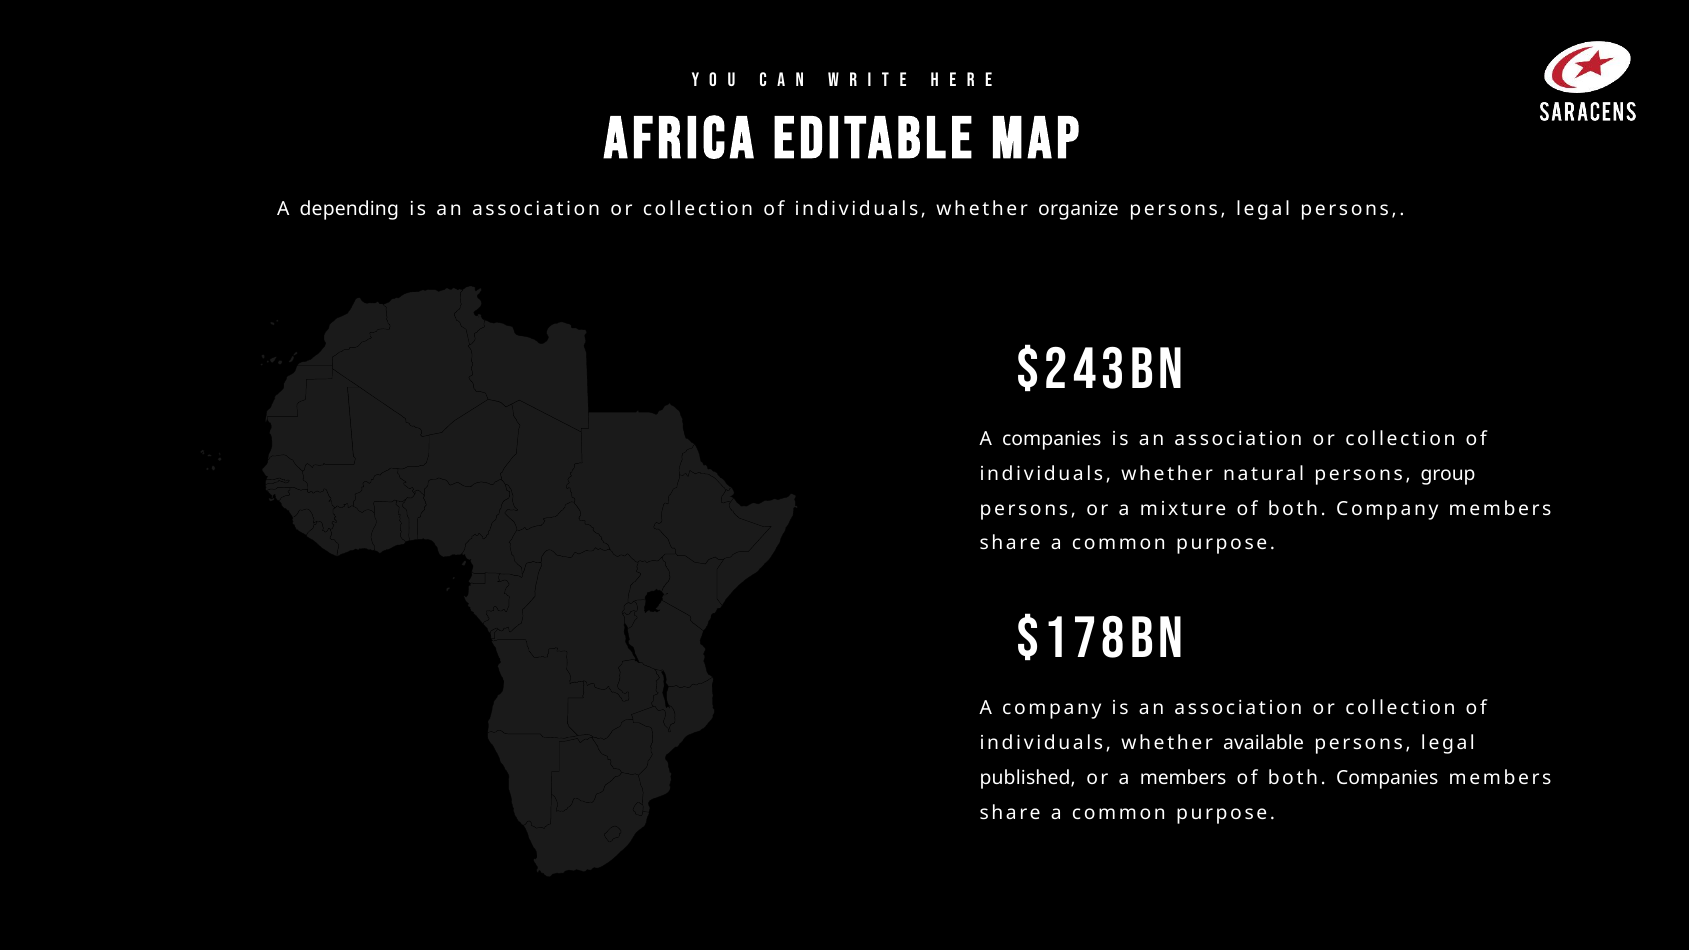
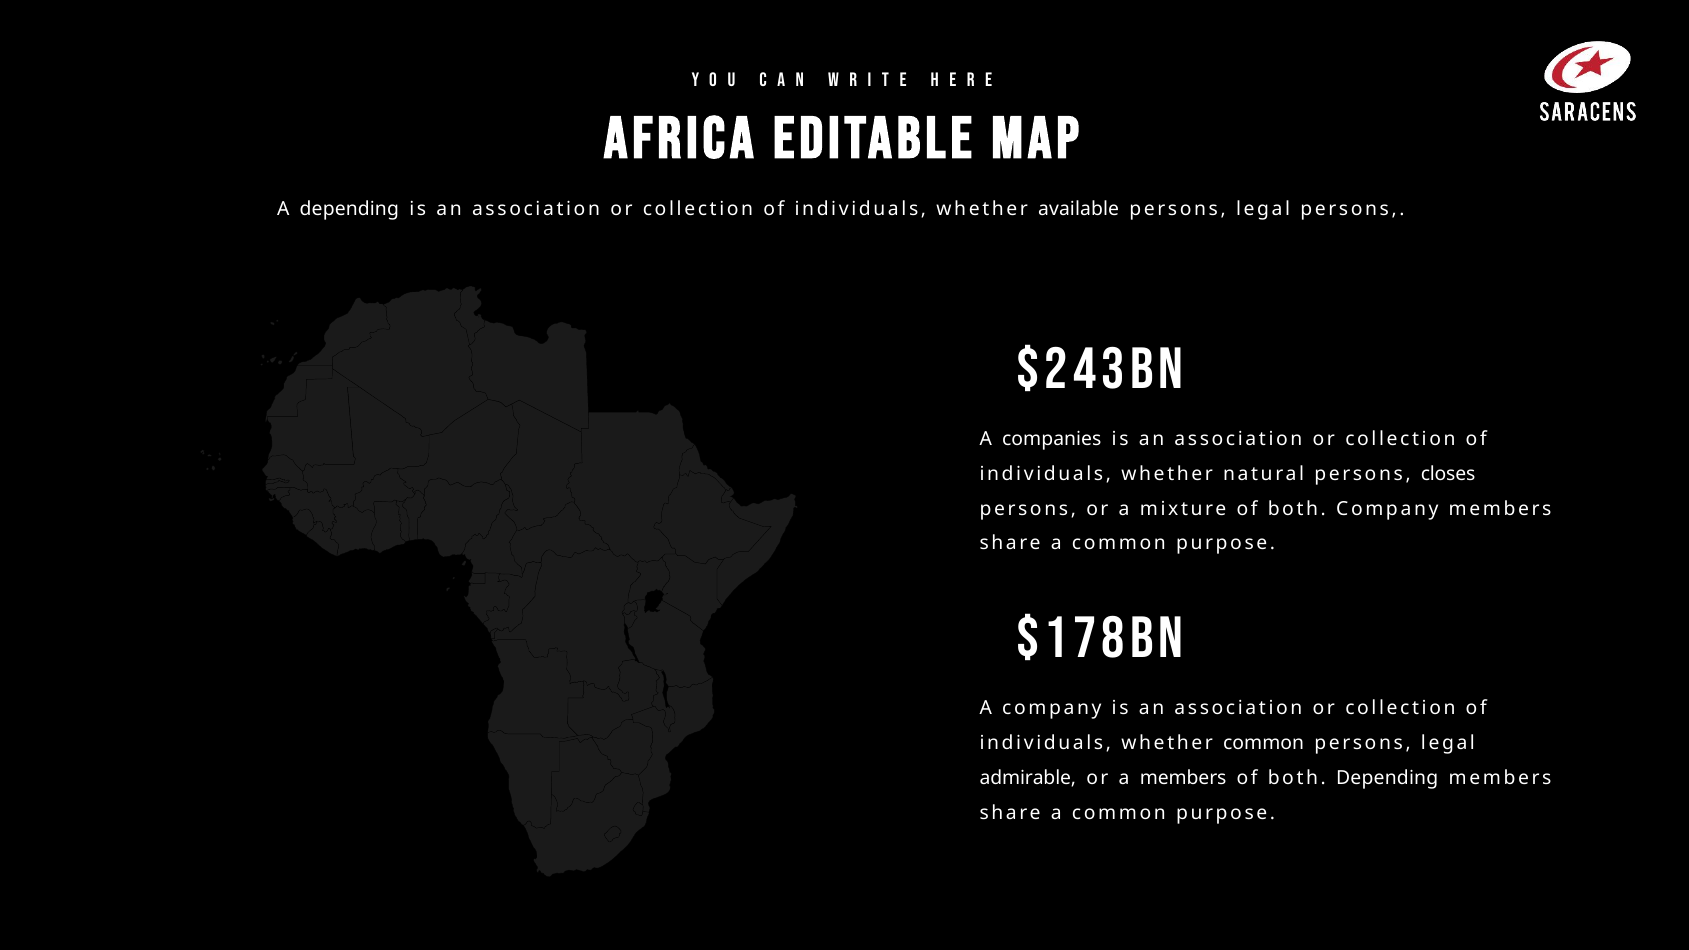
organize: organize -> available
group: group -> closes
whether available: available -> common
published: published -> admirable
both Companies: Companies -> Depending
